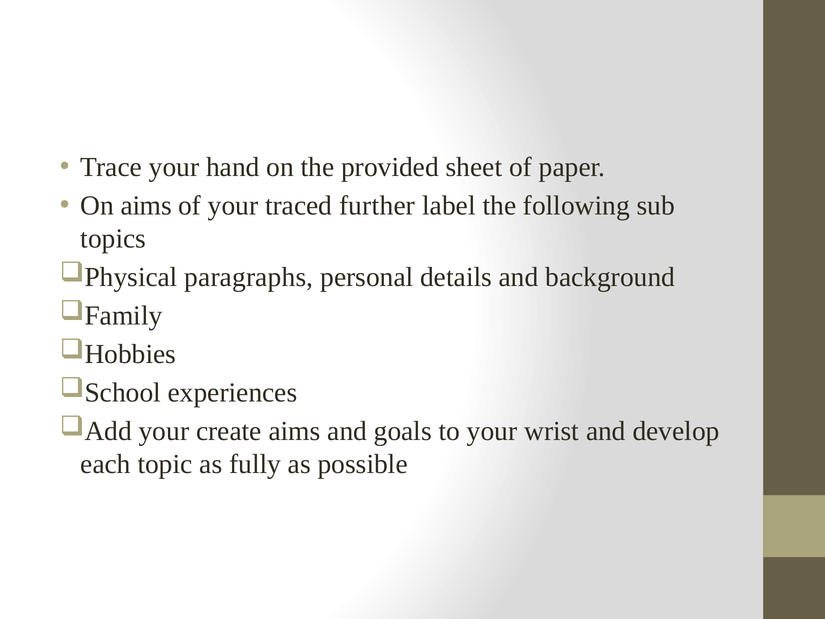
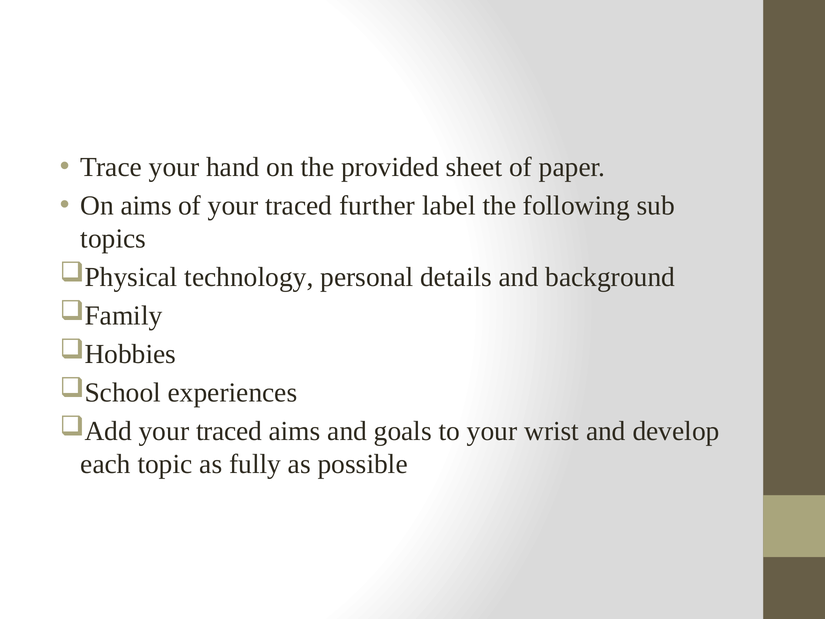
paragraphs: paragraphs -> technology
create at (229, 431): create -> traced
